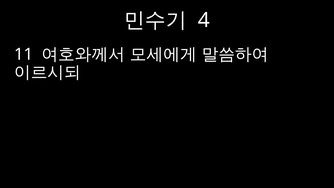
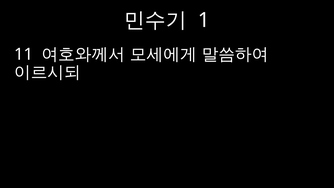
4: 4 -> 1
